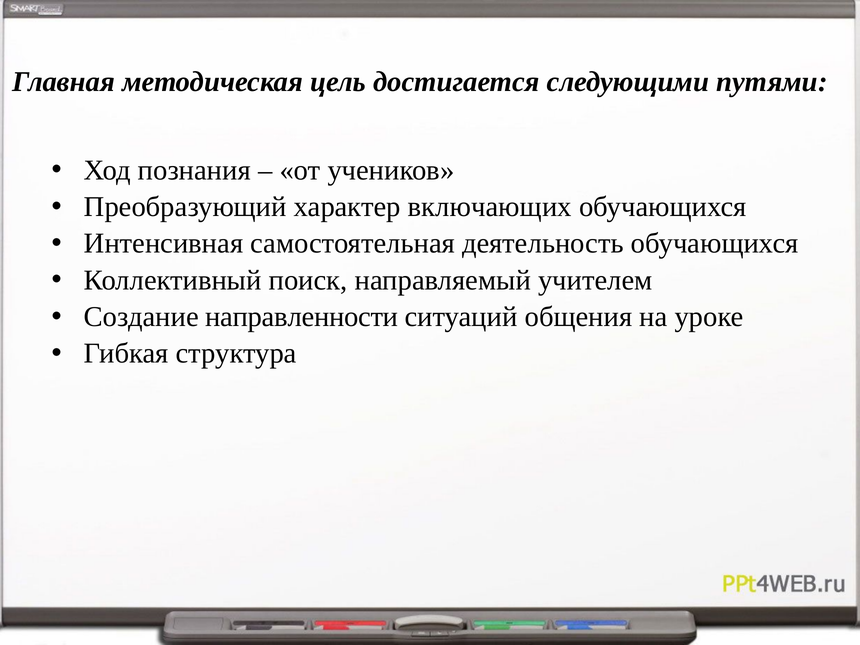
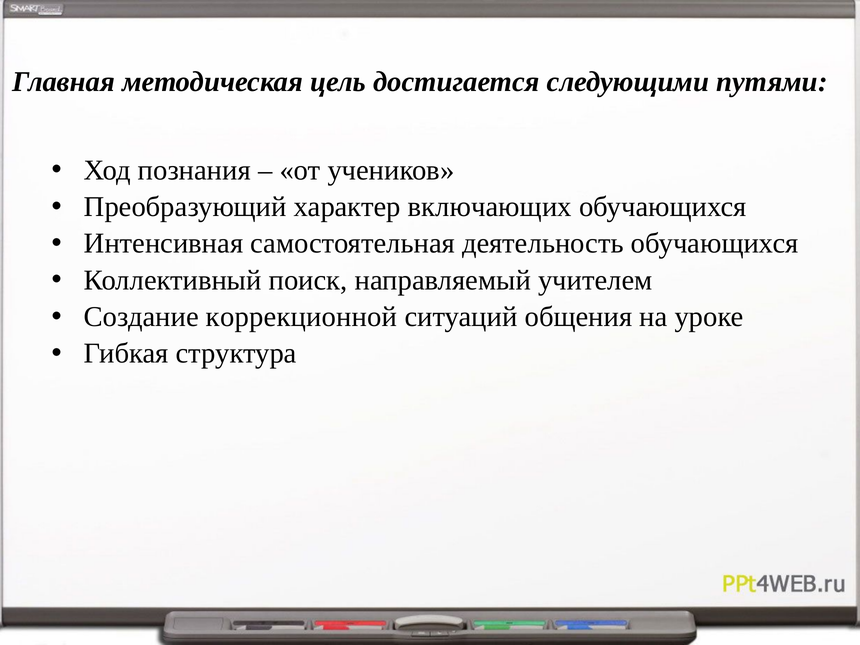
направленности: направленности -> коррекционной
